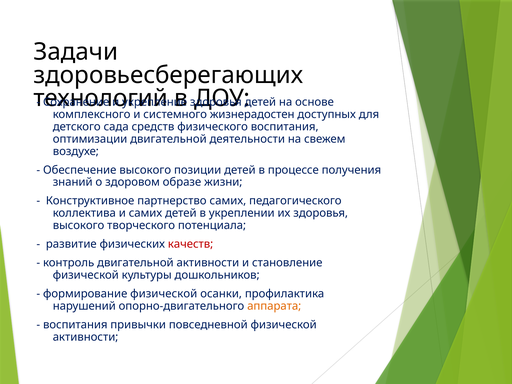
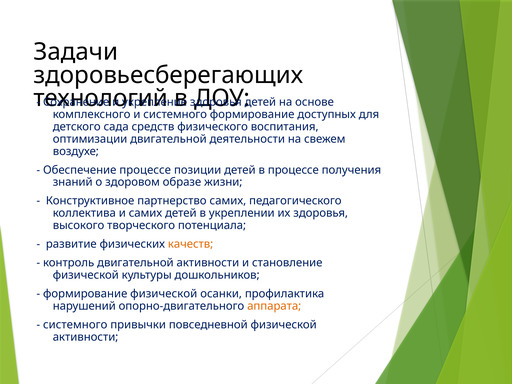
системного жизнерадостен: жизнерадостен -> формирование
Обеспечение высокого: высокого -> процессе
качеств colour: red -> orange
воспитания at (75, 325): воспитания -> системного
